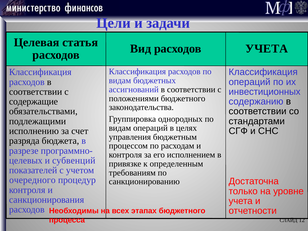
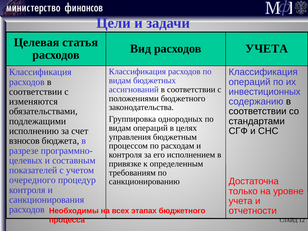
содержащие: содержащие -> изменяются
разряда: разряда -> взносов
субвенций: субвенций -> составным
